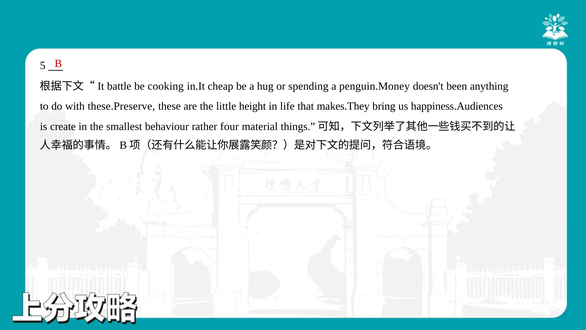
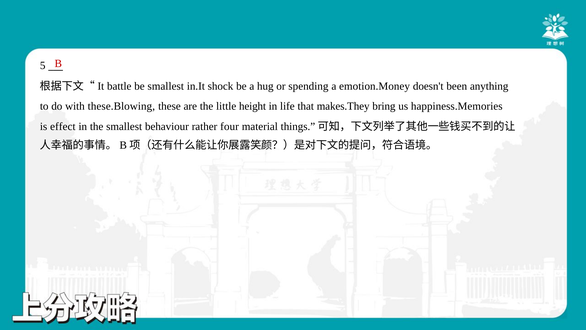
be cooking: cooking -> smallest
cheap: cheap -> shock
penguin.Money: penguin.Money -> emotion.Money
these.Preserve: these.Preserve -> these.Blowing
happiness.Audiences: happiness.Audiences -> happiness.Memories
create: create -> effect
